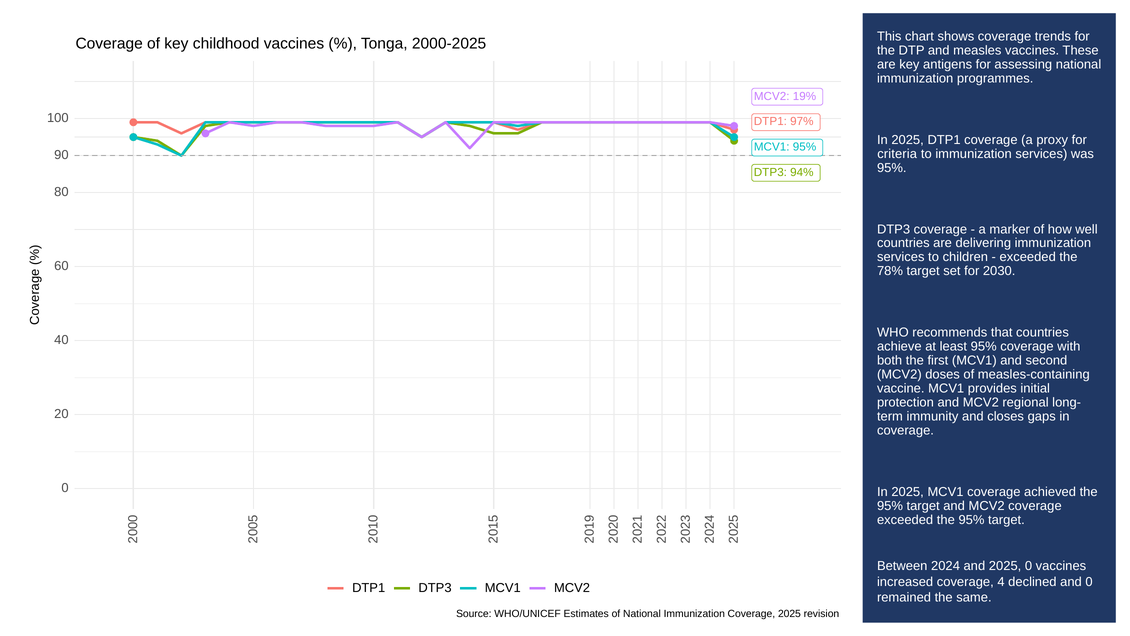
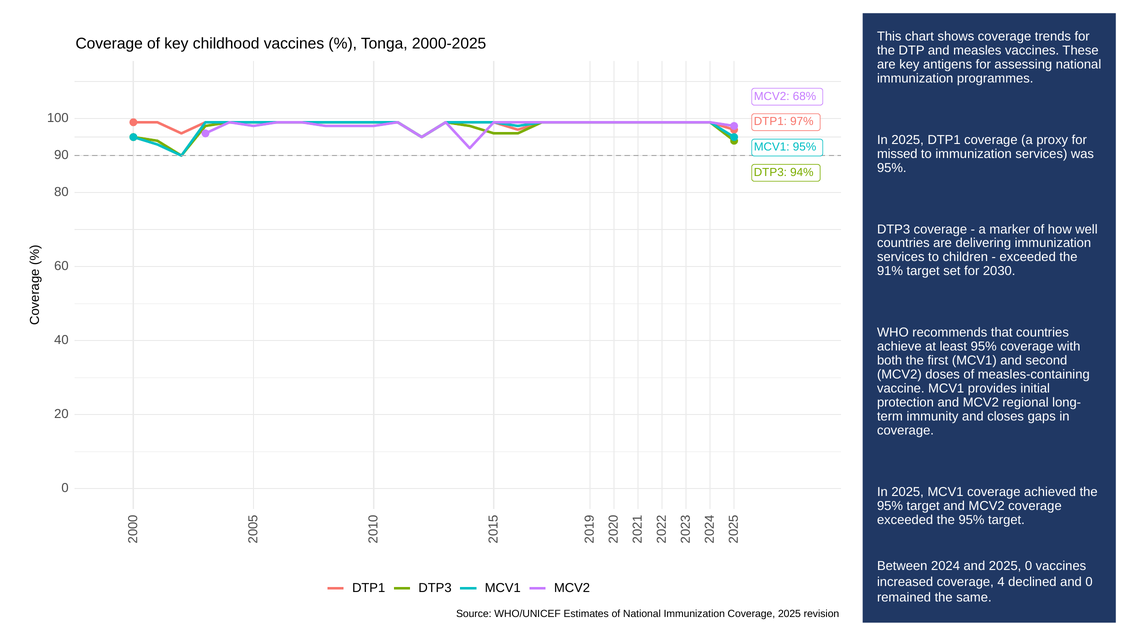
19%: 19% -> 68%
criteria: criteria -> missed
78%: 78% -> 91%
